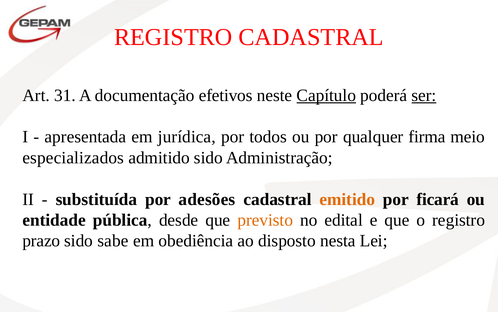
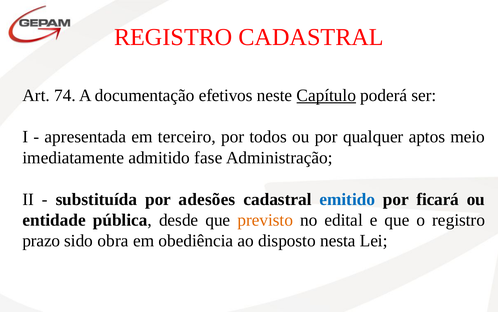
31: 31 -> 74
ser underline: present -> none
jurídica: jurídica -> terceiro
firma: firma -> aptos
especializados: especializados -> imediatamente
admitido sido: sido -> fase
emitido colour: orange -> blue
sabe: sabe -> obra
